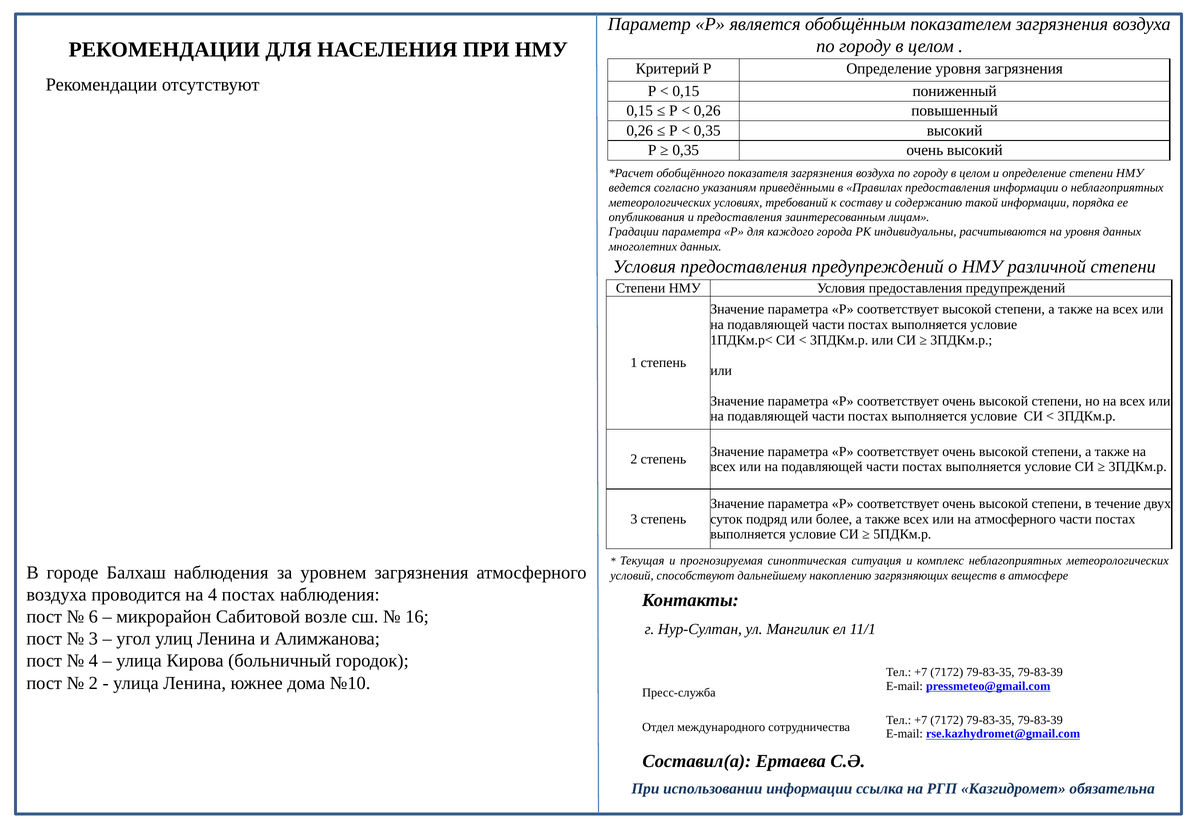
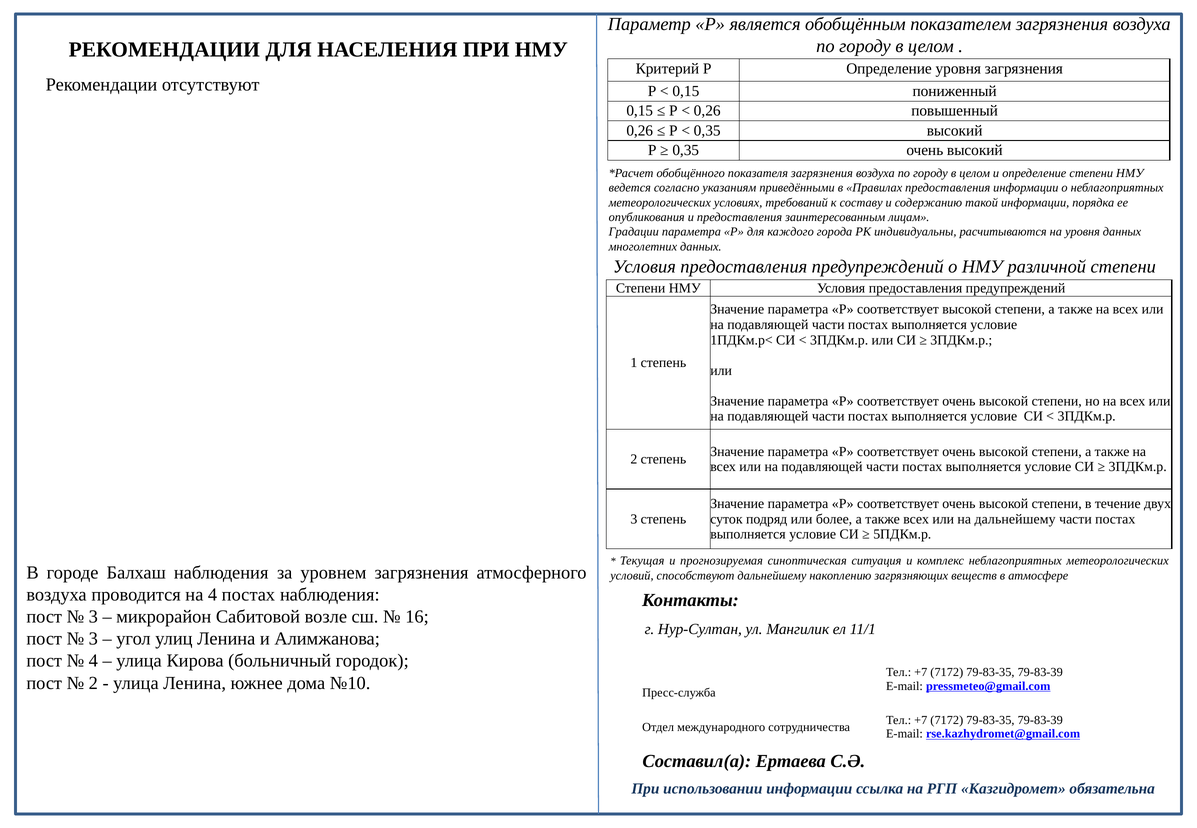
на атмосферного: атмосферного -> дальнейшему
6 at (93, 617): 6 -> 3
